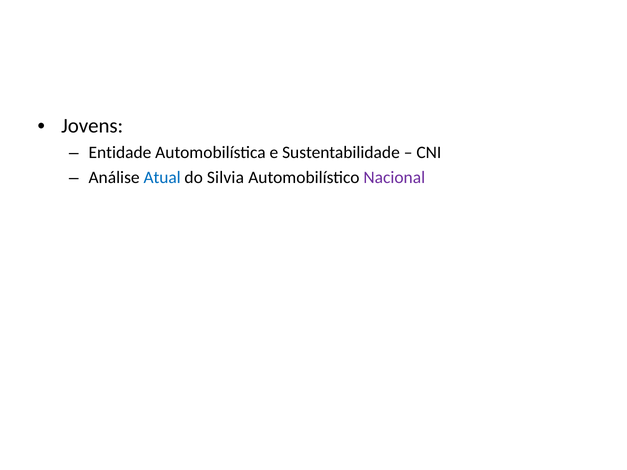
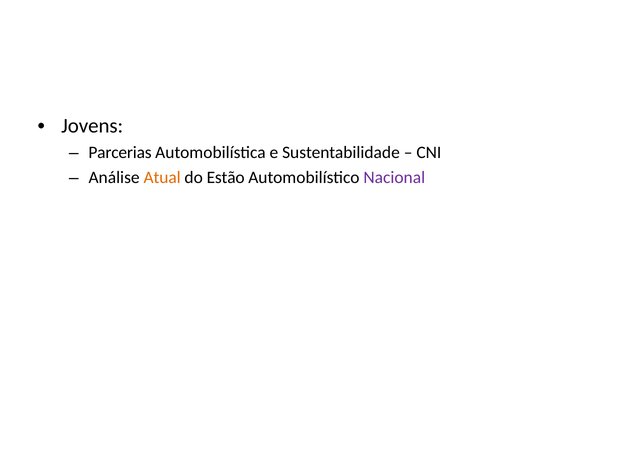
Entidade: Entidade -> Parcerias
Atual colour: blue -> orange
Silvia: Silvia -> Estão
